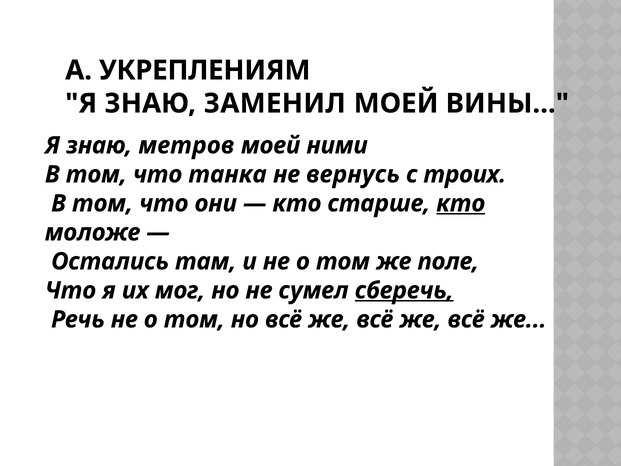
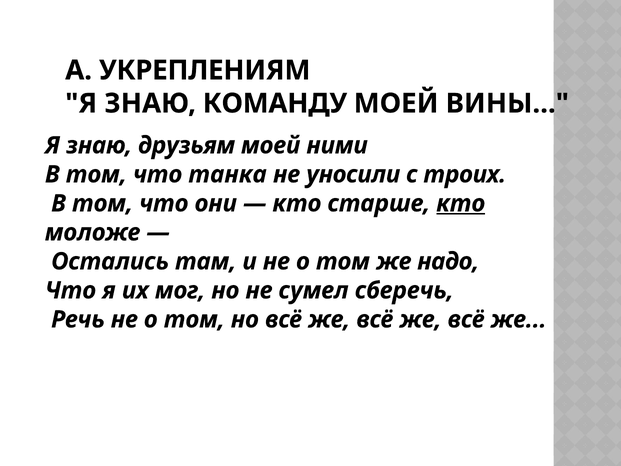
ЗАМЕНИЛ: ЗАМЕНИЛ -> КОМАНДУ
метров: метров -> друзьям
вернусь: вернусь -> уносили
поле: поле -> надо
сберечь underline: present -> none
